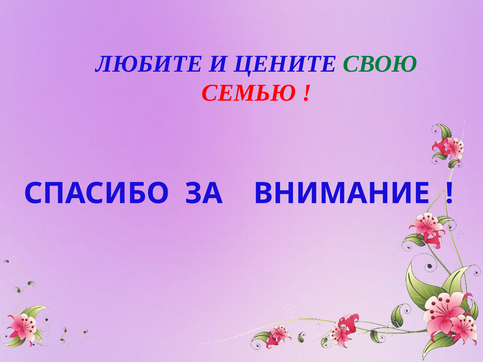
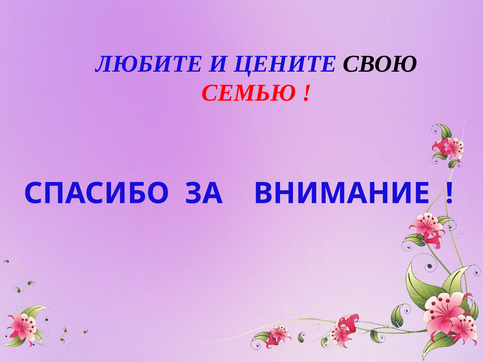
СВОЮ colour: green -> black
